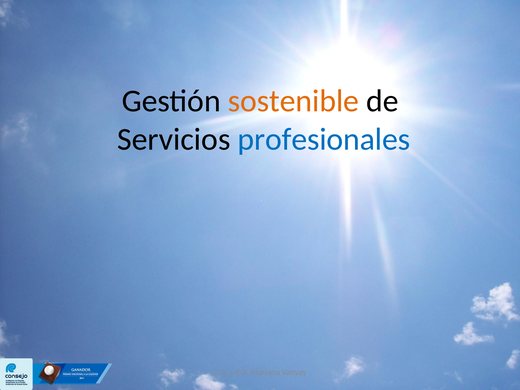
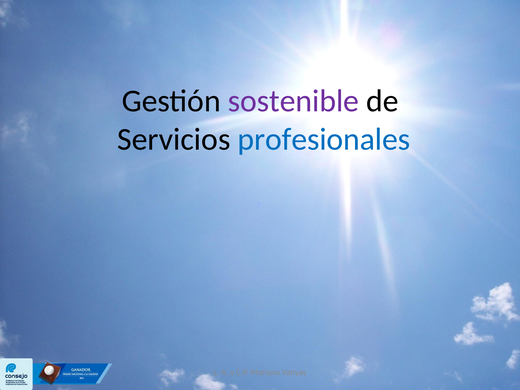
sostenible colour: orange -> purple
